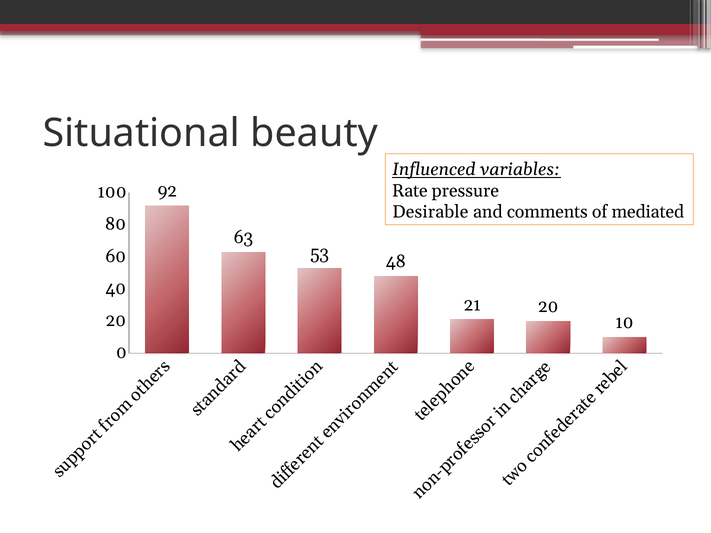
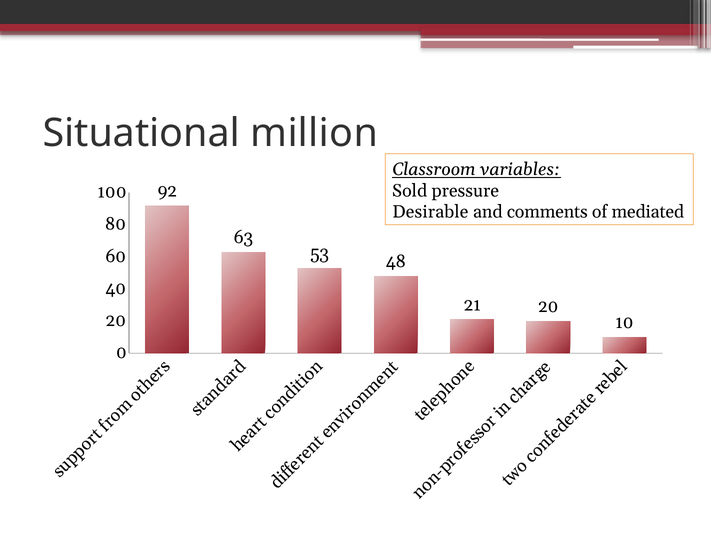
beauty: beauty -> million
Influenced: Influenced -> Classroom
Rate: Rate -> Sold
